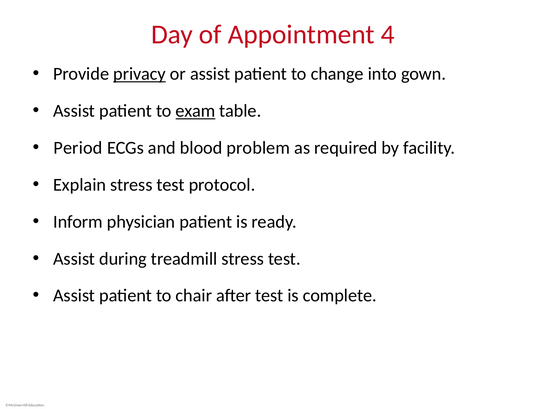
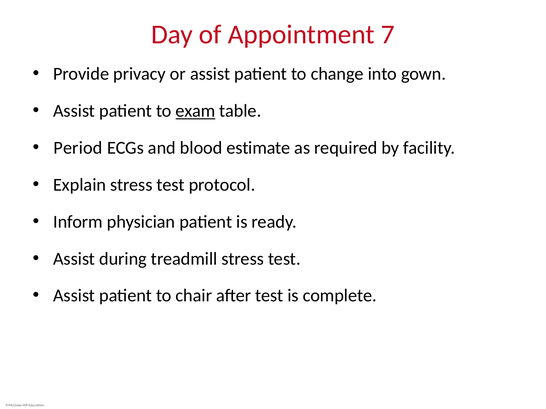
4: 4 -> 7
privacy underline: present -> none
problem: problem -> estimate
